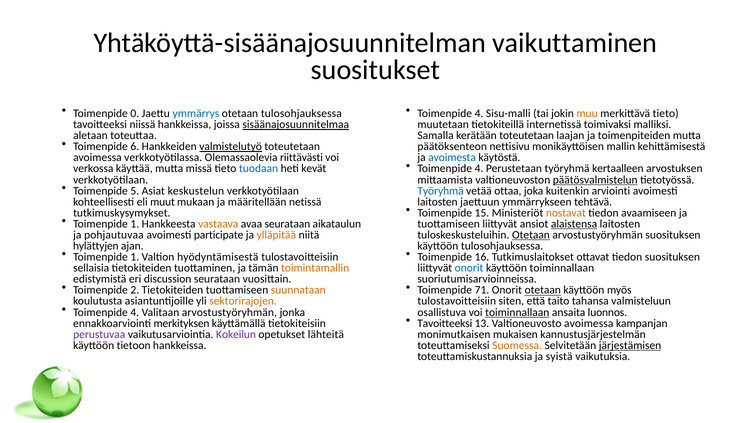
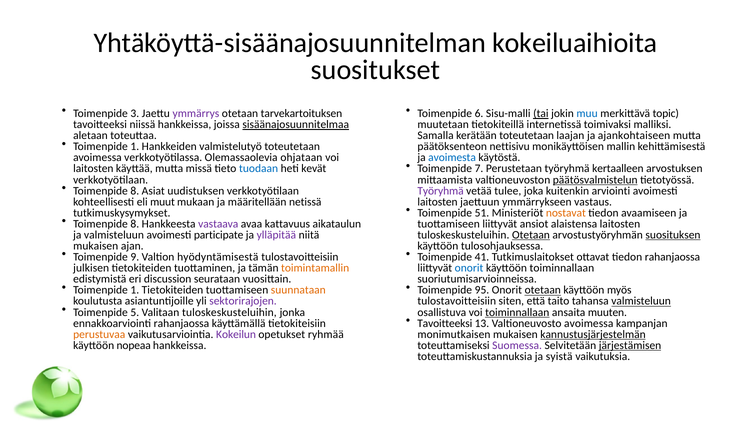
vaikuttaminen: vaikuttaminen -> kokeiluaihioita
0: 0 -> 3
ymmärrys colour: blue -> purple
otetaan tulosohjauksessa: tulosohjauksessa -> tarvekartoituksen
4 at (479, 113): 4 -> 6
tai underline: none -> present
muu colour: orange -> blue
merkittävä tieto: tieto -> topic
toimenpiteiden: toimenpiteiden -> ajankohtaiseen
6 at (135, 146): 6 -> 1
valmistelutyö underline: present -> none
riittävästi: riittävästi -> ohjataan
4 at (479, 168): 4 -> 7
verkossa at (93, 168): verkossa -> laitosten
5 at (135, 191): 5 -> 8
keskustelun: keskustelun -> uudistuksen
Työryhmä at (441, 191) colour: blue -> purple
ottaa: ottaa -> tulee
tehtävä: tehtävä -> vastaus
15: 15 -> 51
1 at (135, 224): 1 -> 8
vastaava colour: orange -> purple
avaa seurataan: seurataan -> kattavuus
alaistensa underline: present -> none
ja pohjautuvaa: pohjautuvaa -> valmisteluun
ylläpitää colour: orange -> purple
suosituksen at (673, 235) underline: none -> present
hylättyjen at (96, 246): hylättyjen -> mukaisen
1 at (135, 257): 1 -> 9
16: 16 -> 41
tiedon suosituksen: suosituksen -> rahanjaossa
sellaisia: sellaisia -> julkisen
2 at (135, 290): 2 -> 1
71: 71 -> 95
sektorirajojen colour: orange -> purple
valmisteluun at (641, 301) underline: none -> present
4 at (135, 312): 4 -> 5
Valitaan arvostustyöryhmän: arvostustyöryhmän -> tuloskeskusteluihin
luonnos: luonnos -> muuten
ennakkoarviointi merkityksen: merkityksen -> rahanjaossa
perustuvaa colour: purple -> orange
lähteitä: lähteitä -> ryhmää
kannustusjärjestelmän underline: none -> present
tietoon: tietoon -> nopeaa
Suomessa colour: orange -> purple
